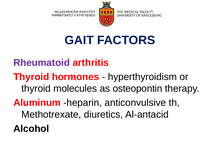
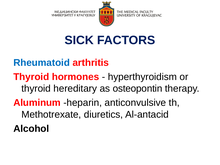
GAIT: GAIT -> SICK
Rheumatoid colour: purple -> blue
molecules: molecules -> hereditary
